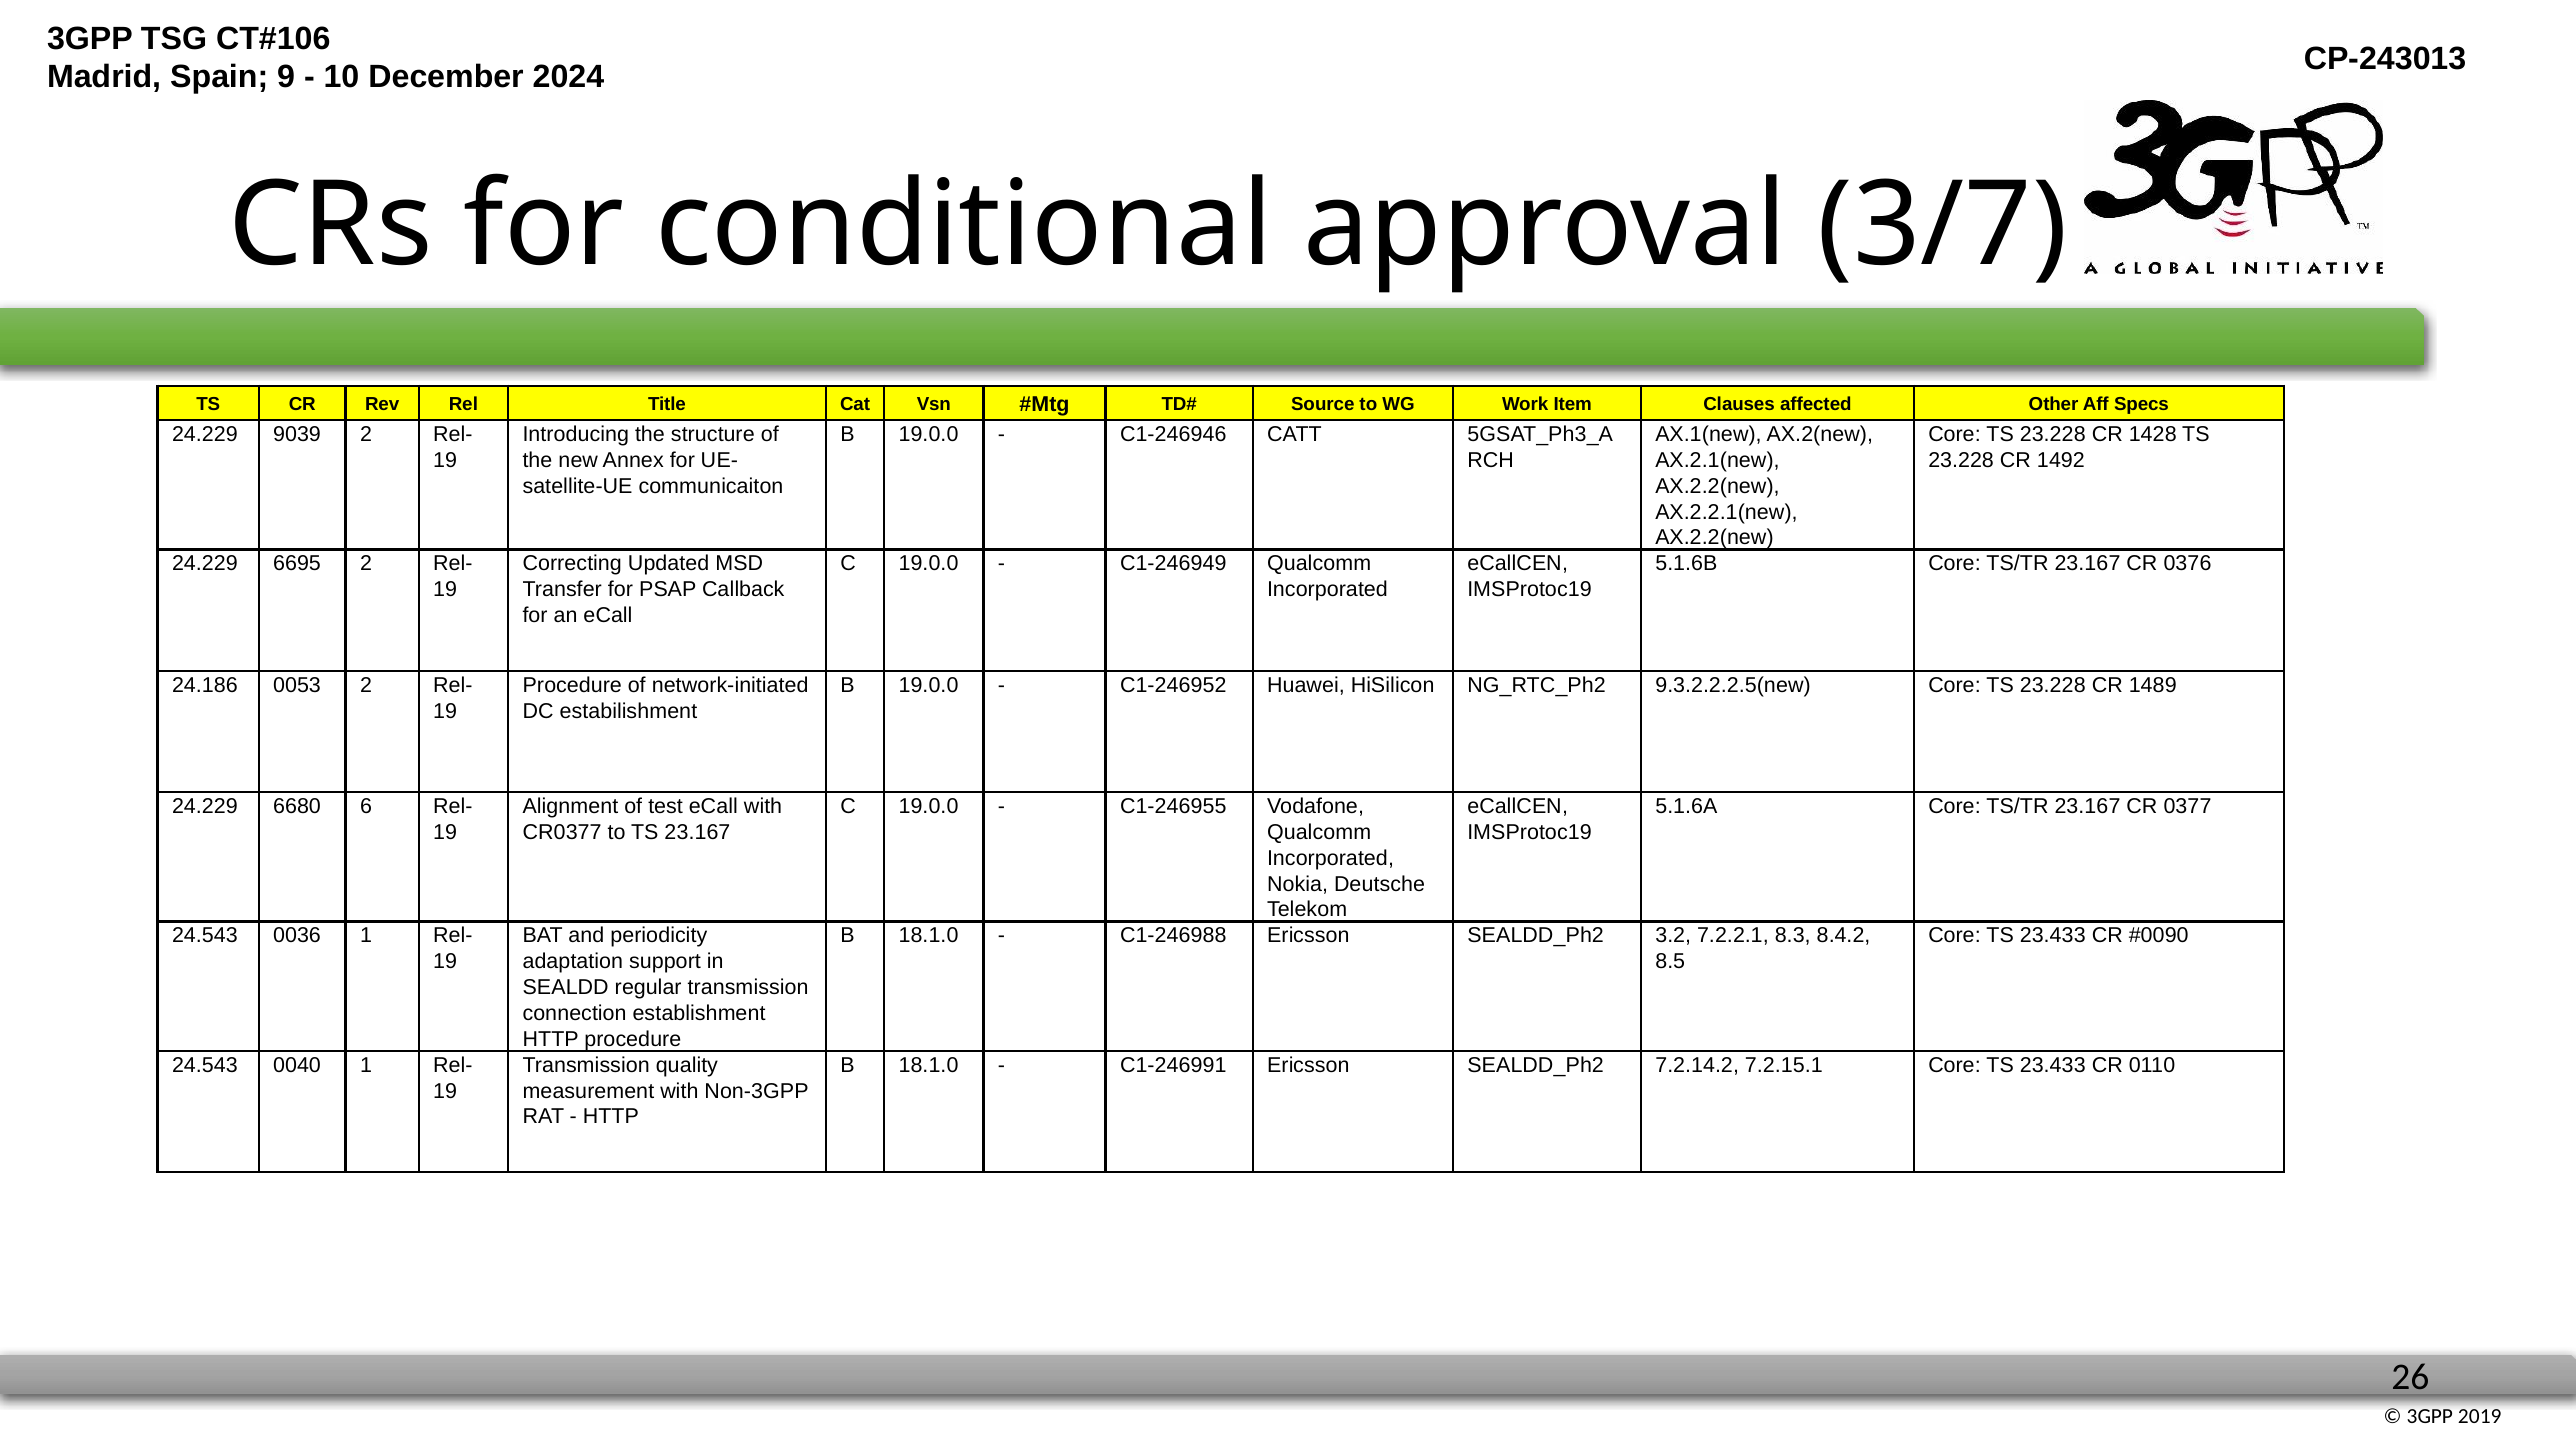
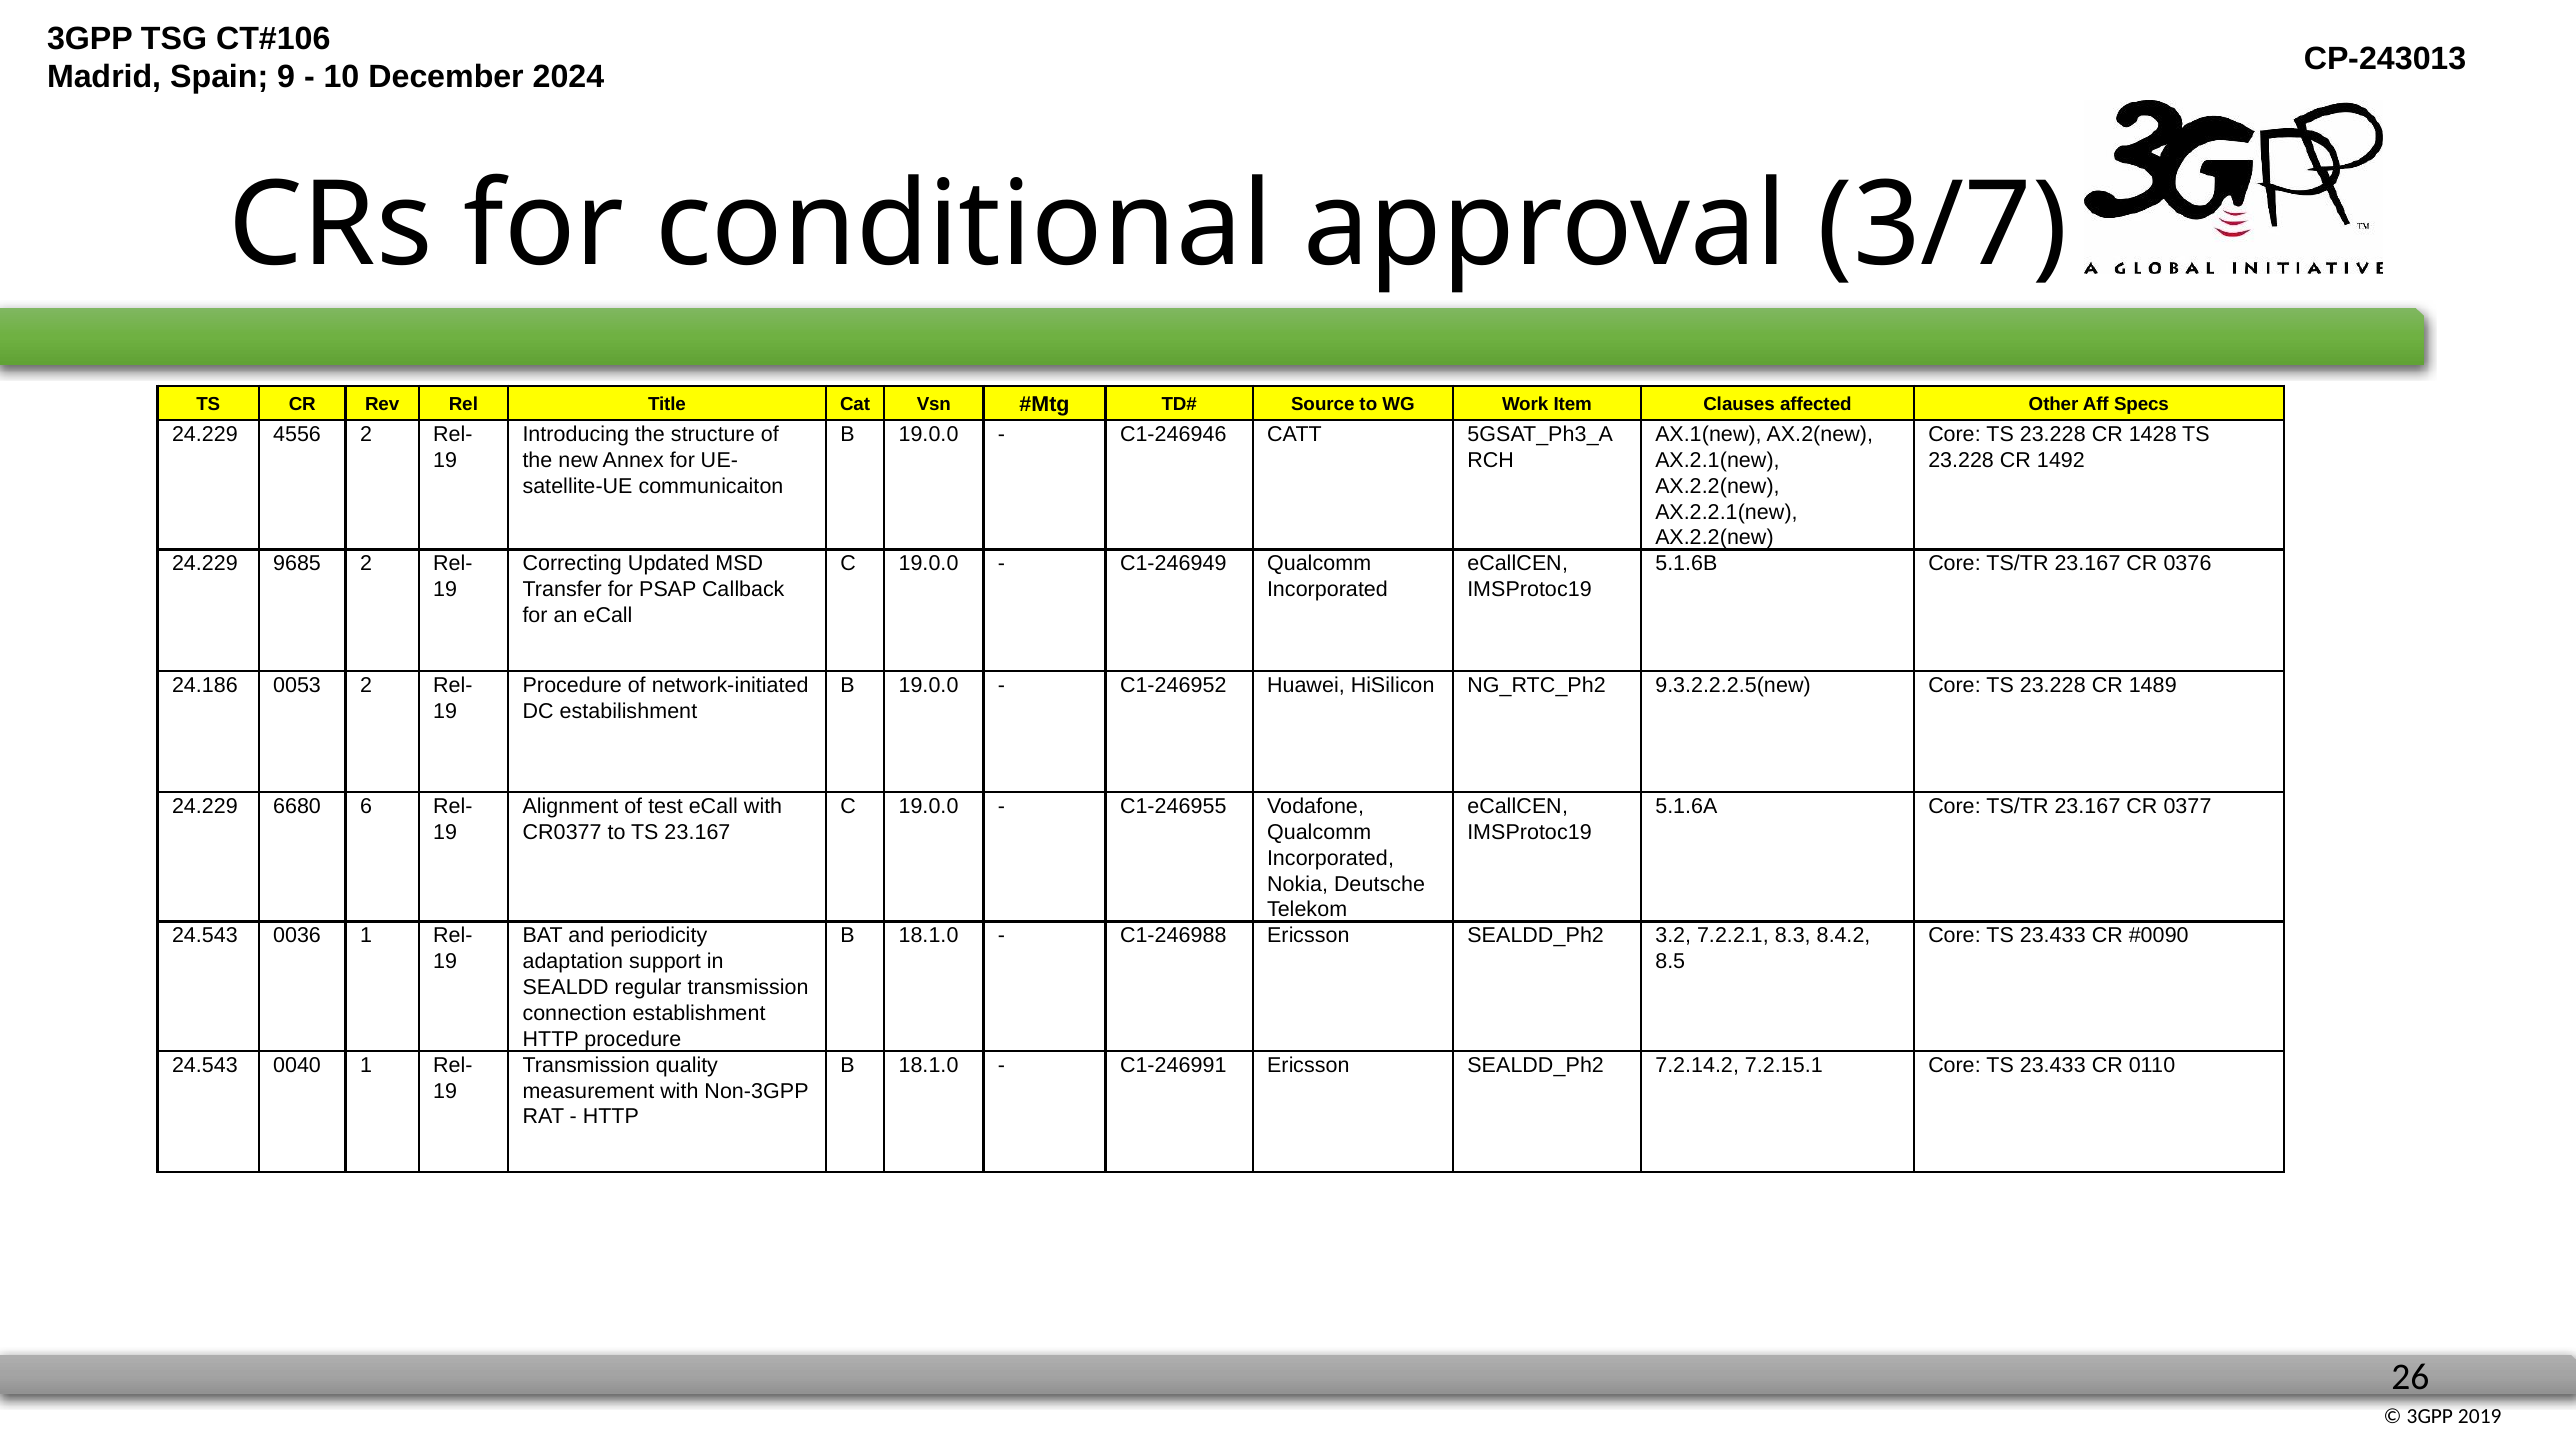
9039: 9039 -> 4556
6695: 6695 -> 9685
